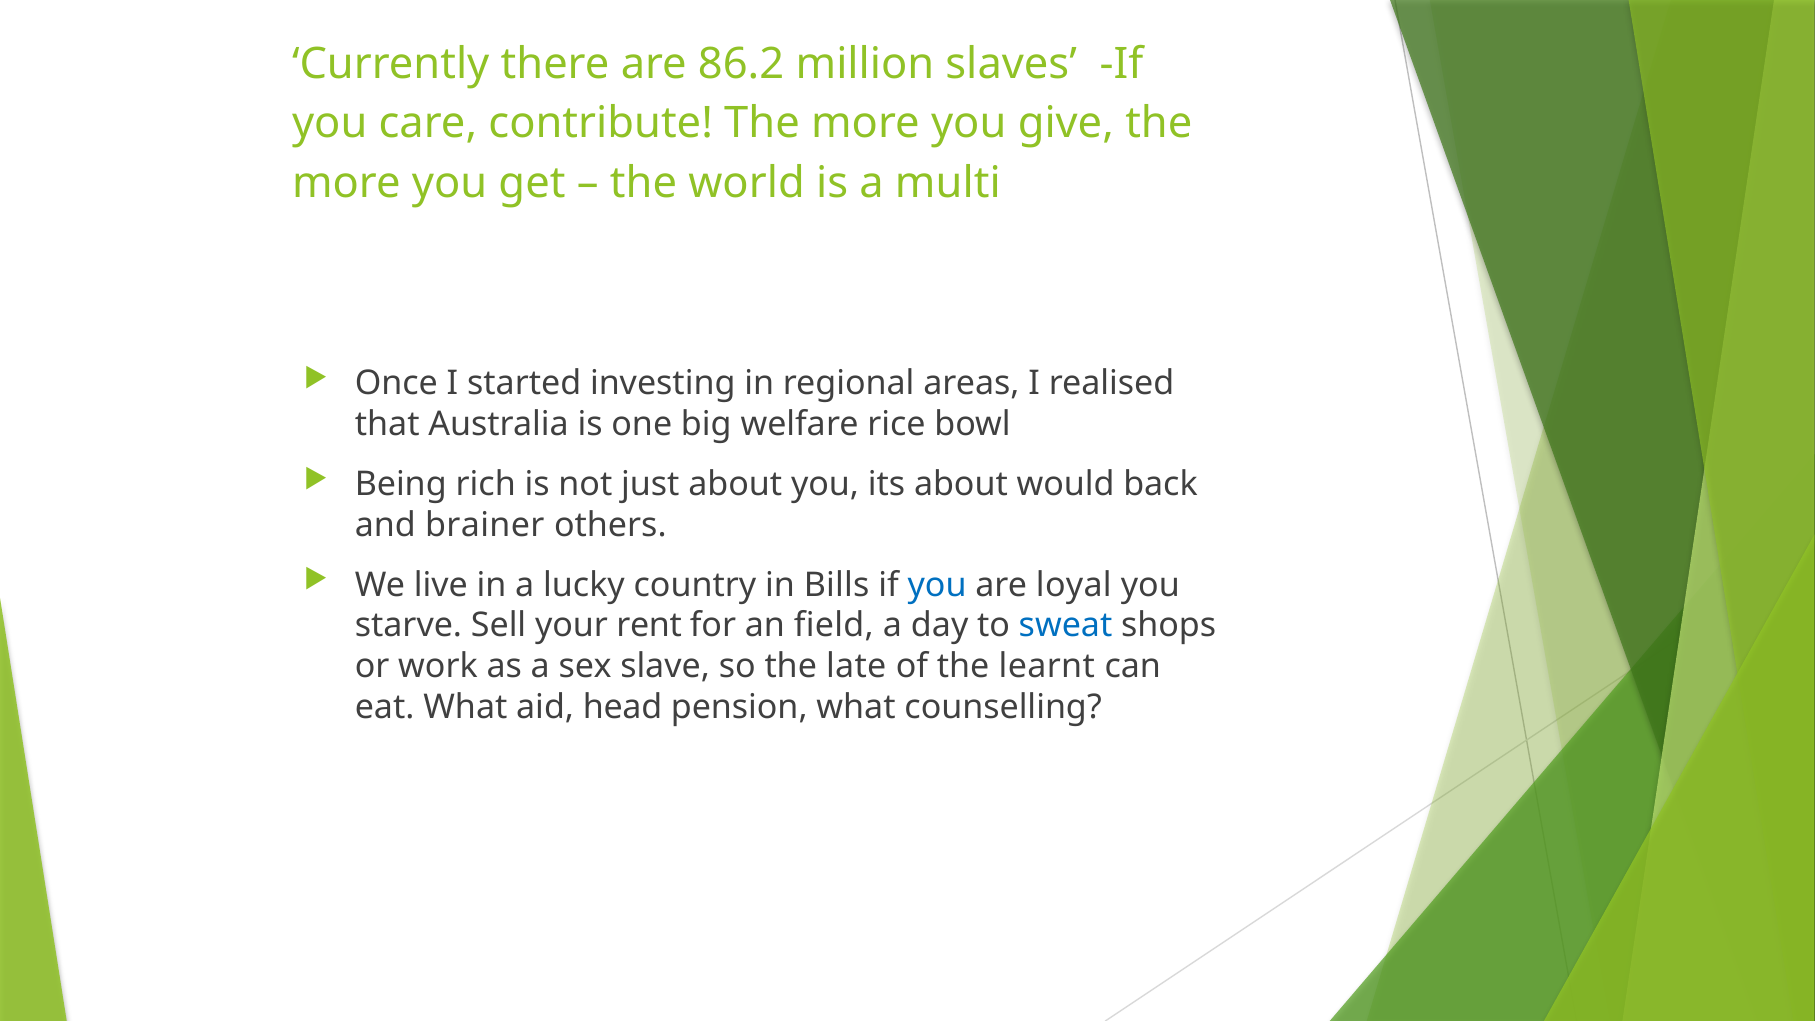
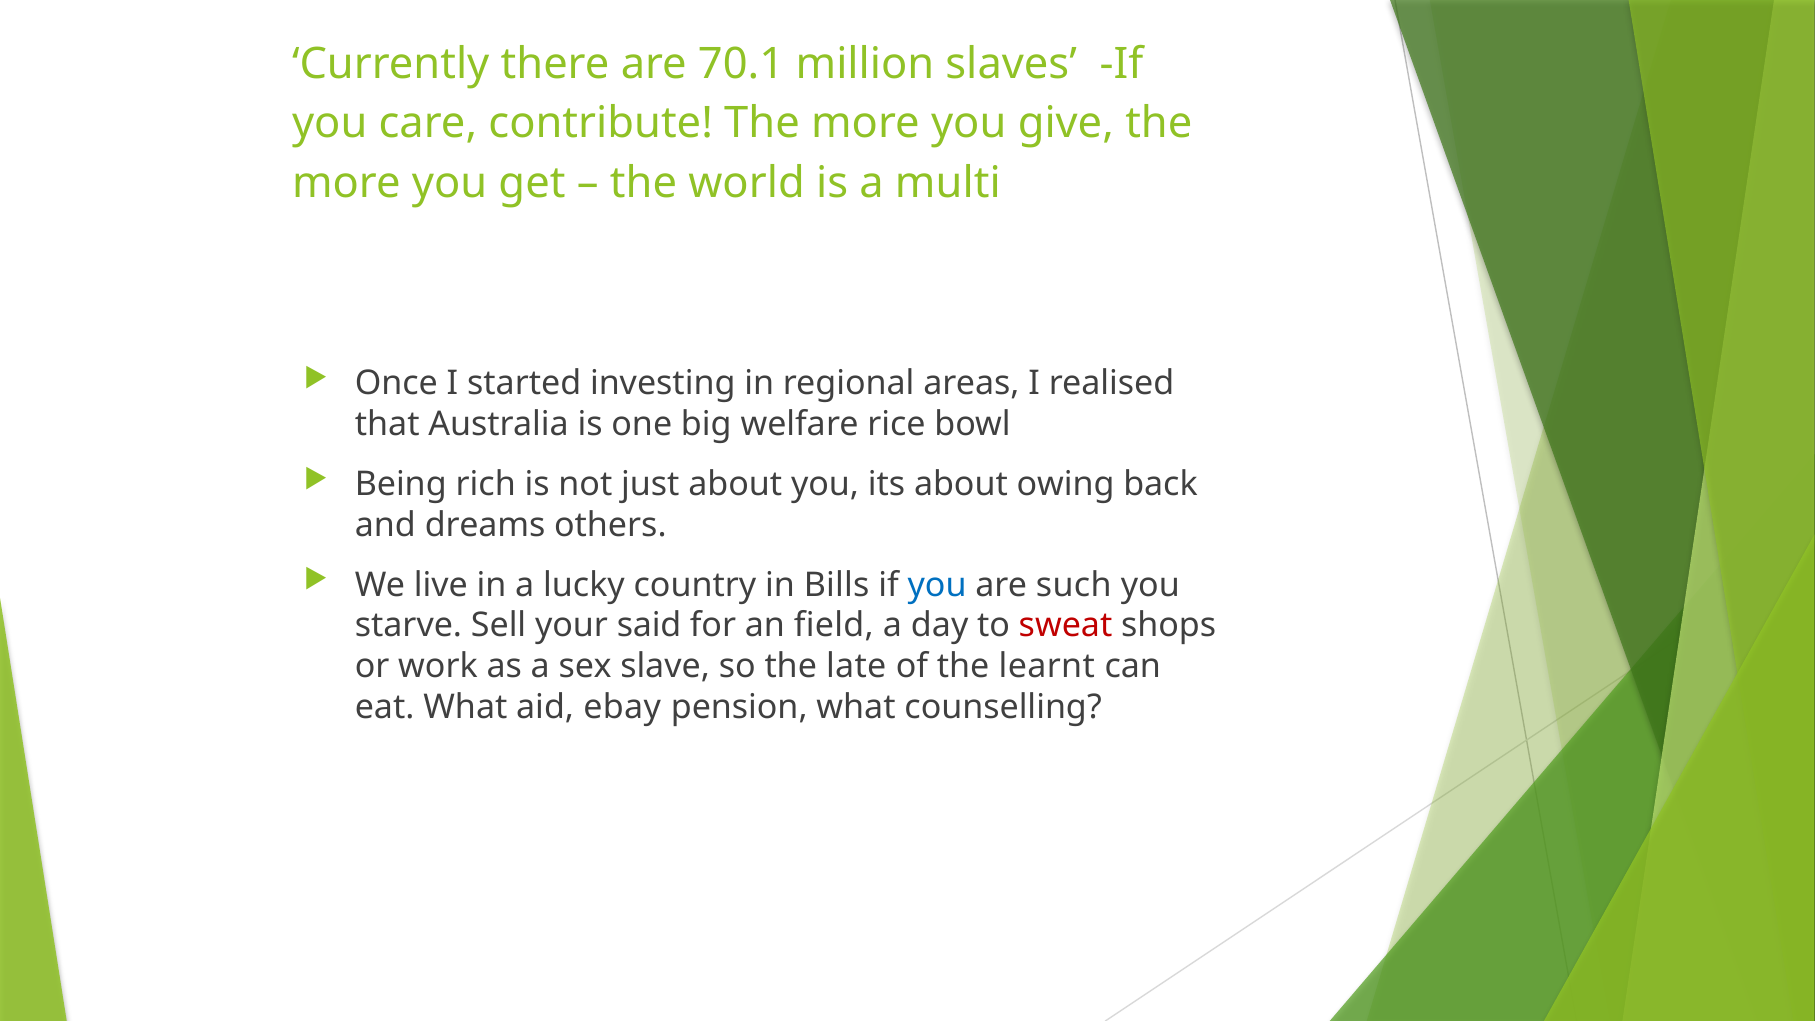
86.2: 86.2 -> 70.1
would: would -> owing
brainer: brainer -> dreams
loyal: loyal -> such
rent: rent -> said
sweat colour: blue -> red
head: head -> ebay
